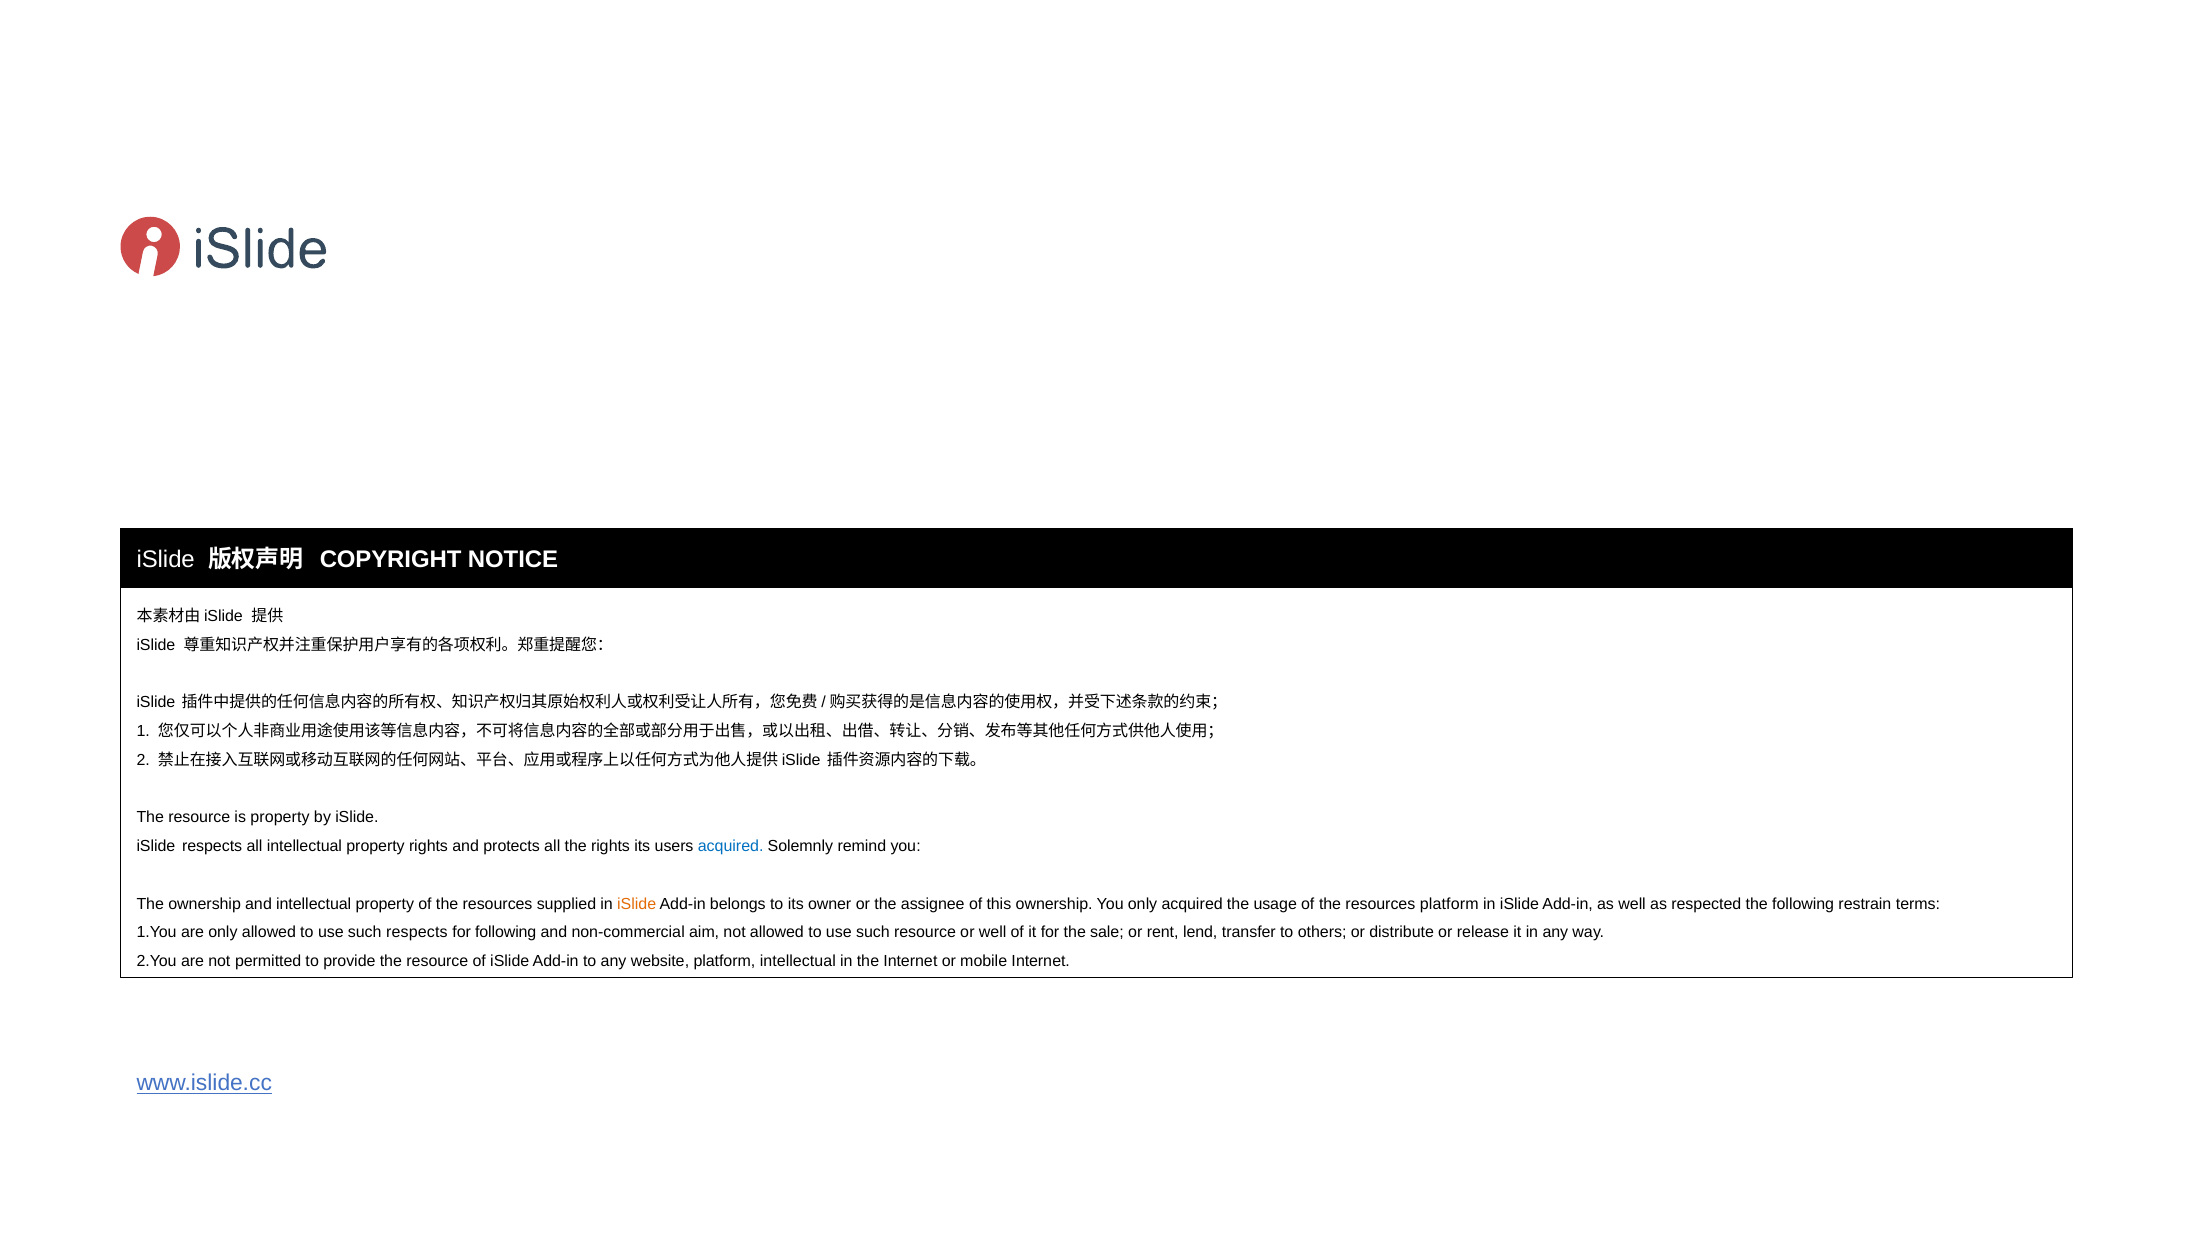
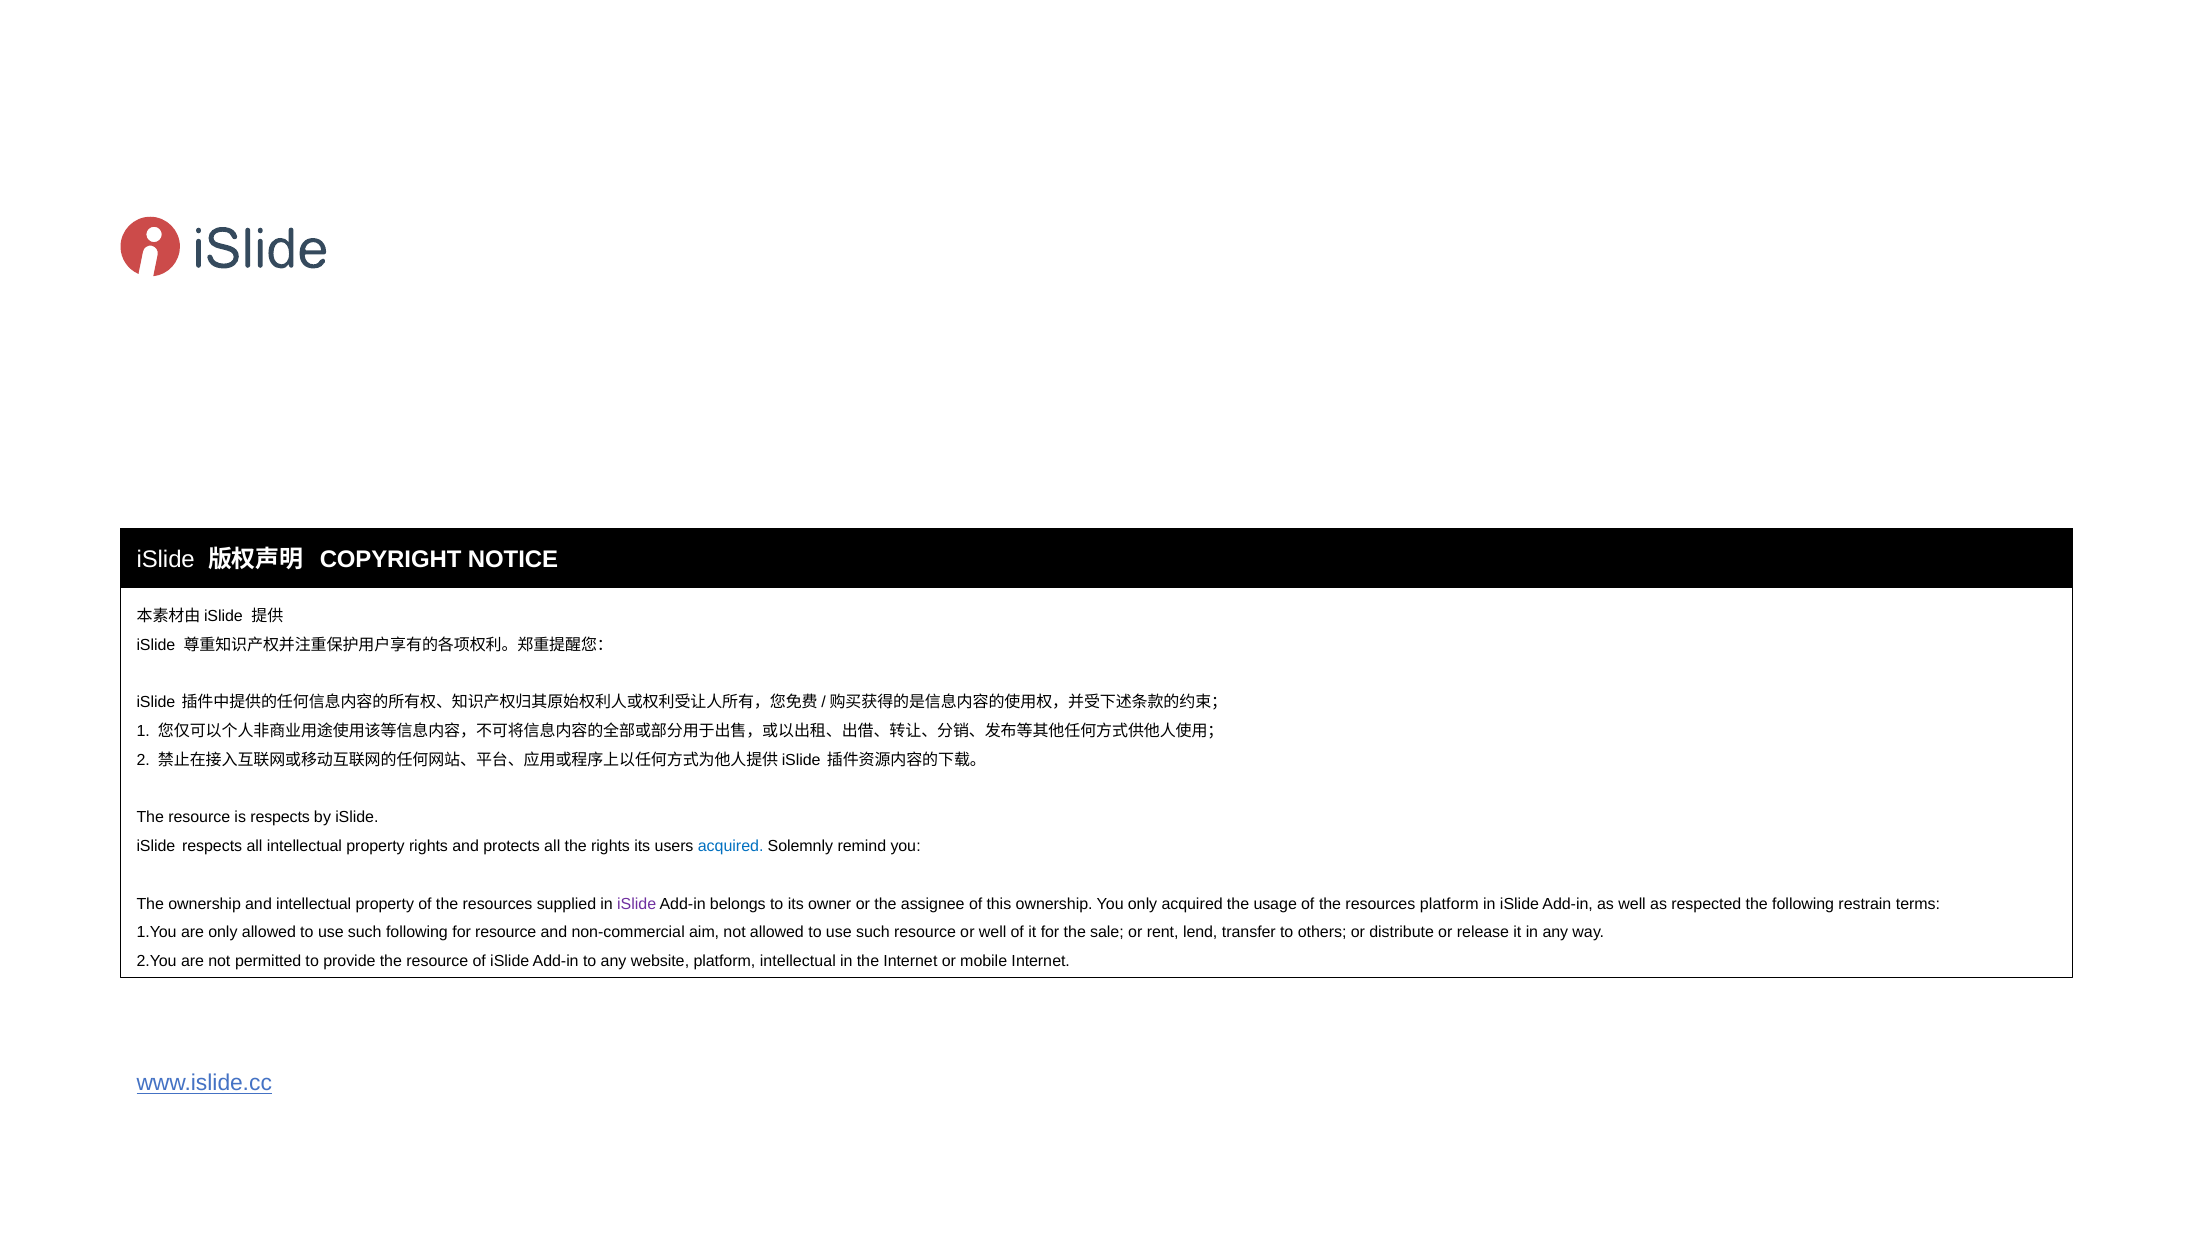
is property: property -> respects
iSlide at (637, 903) colour: orange -> purple
such respects: respects -> following
for following: following -> resource
